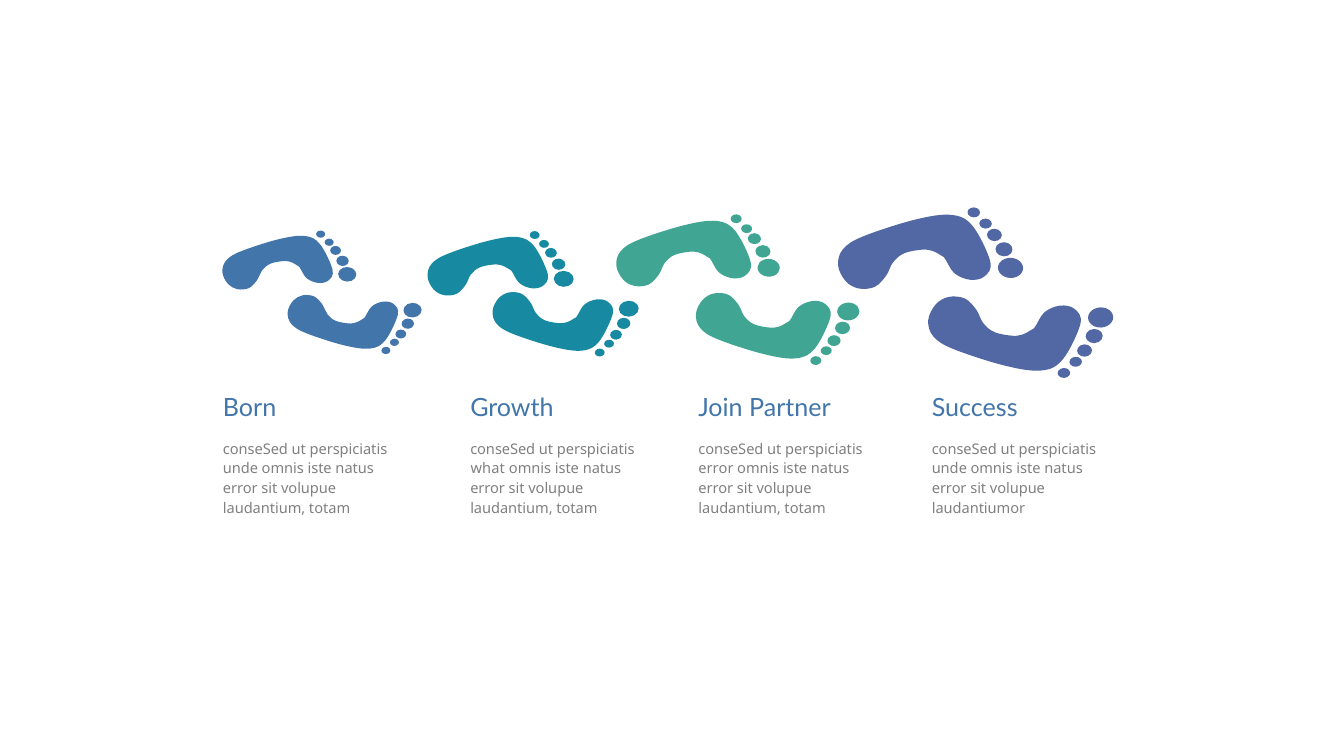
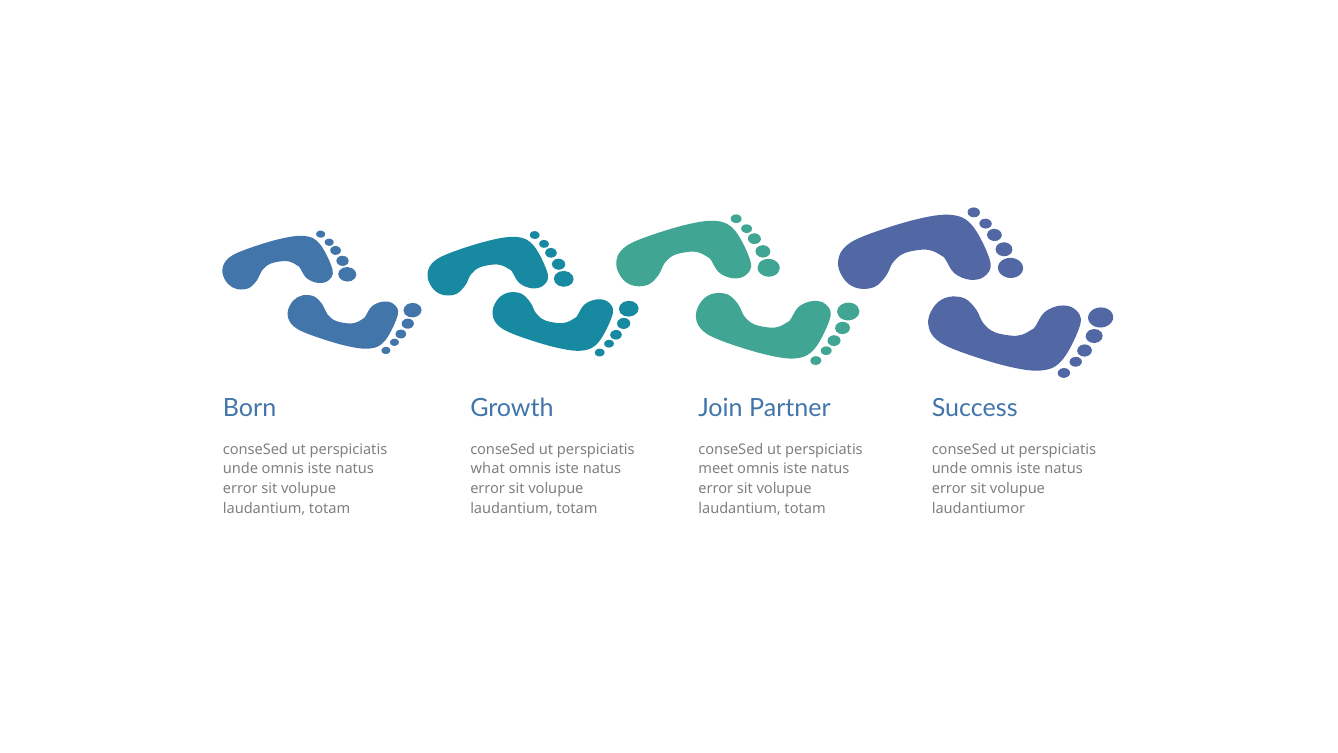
error at (716, 469): error -> meet
